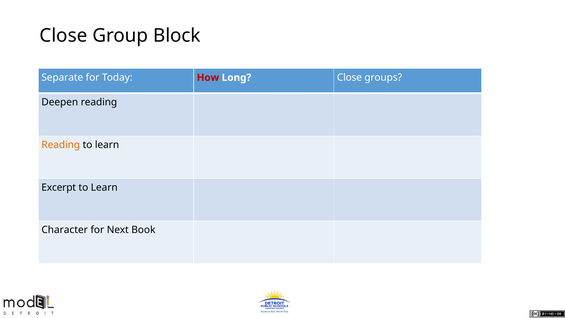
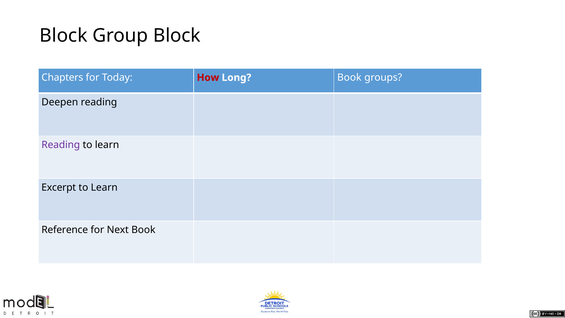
Close at (63, 36): Close -> Block
Separate: Separate -> Chapters
Long Close: Close -> Book
Reading at (61, 145) colour: orange -> purple
Character: Character -> Reference
